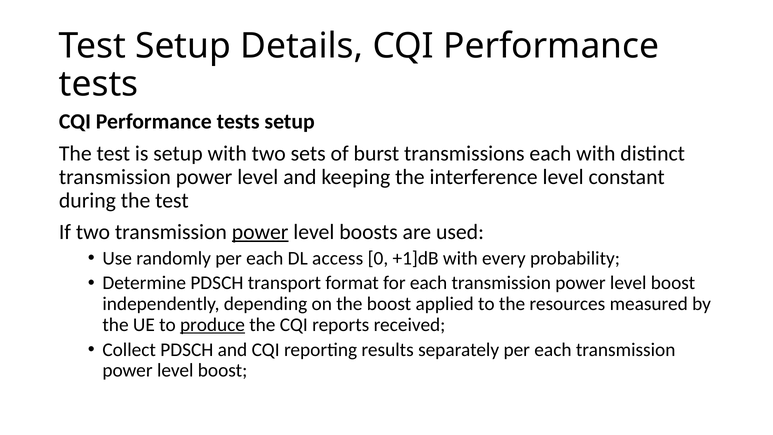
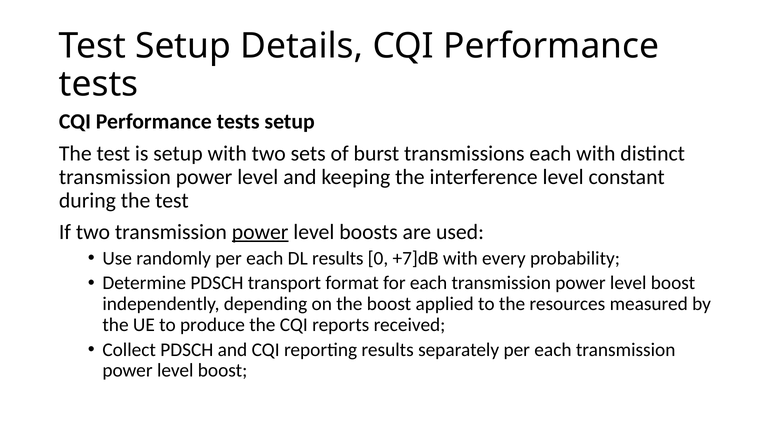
DL access: access -> results
+1]dB: +1]dB -> +7]dB
produce underline: present -> none
